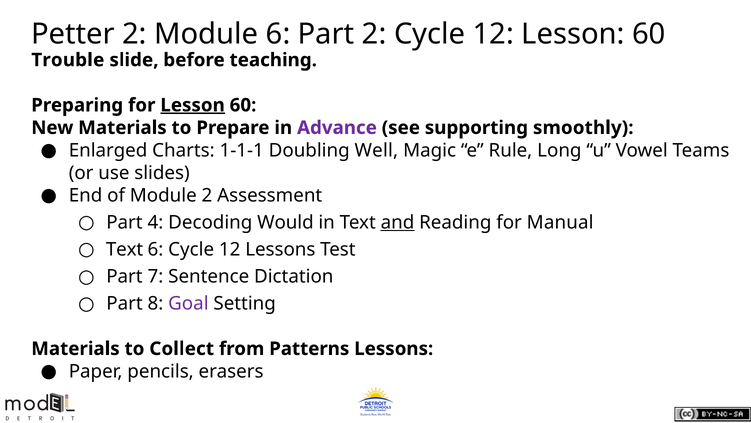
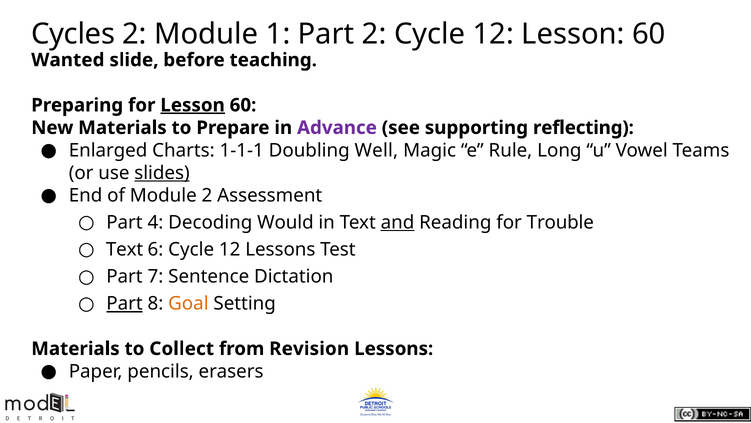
Petter: Petter -> Cycles
Module 6: 6 -> 1
Trouble: Trouble -> Wanted
smoothly: smoothly -> reflecting
slides underline: none -> present
Manual: Manual -> Trouble
Part at (124, 303) underline: none -> present
Goal colour: purple -> orange
Patterns: Patterns -> Revision
